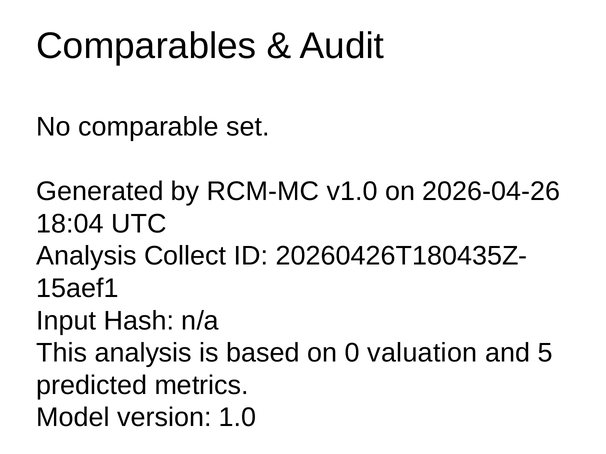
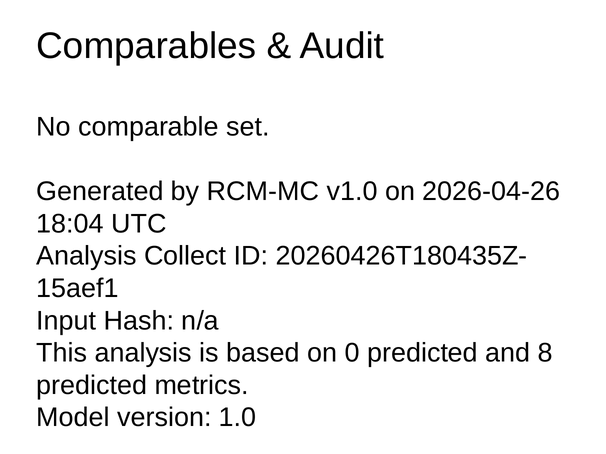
0 valuation: valuation -> predicted
5: 5 -> 8
